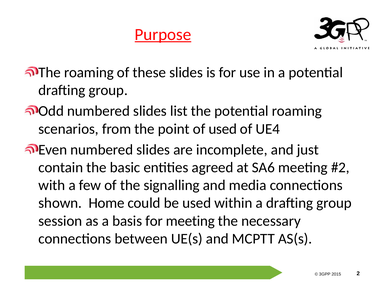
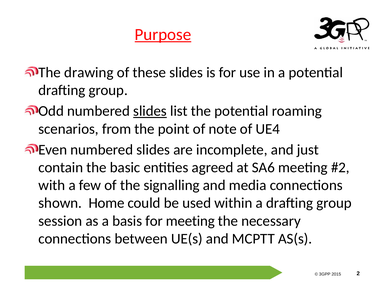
The roaming: roaming -> drawing
slides at (150, 111) underline: none -> present
of used: used -> note
